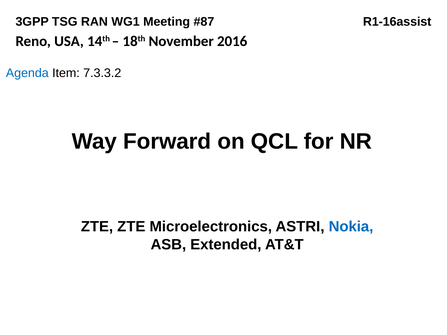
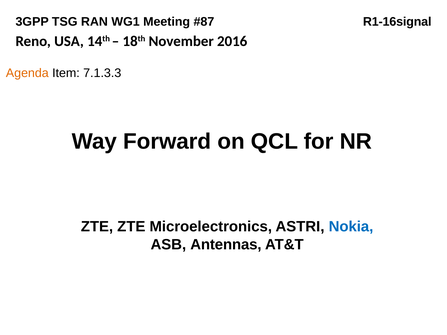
R1-16assist: R1-16assist -> R1-16signal
Agenda colour: blue -> orange
7.3.3.2: 7.3.3.2 -> 7.1.3.3
Extended: Extended -> Antennas
